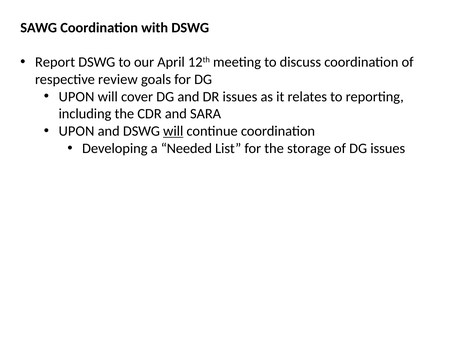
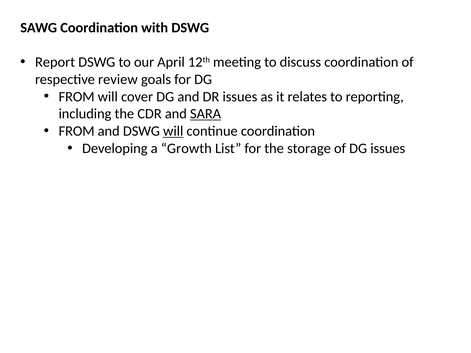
UPON at (76, 97): UPON -> FROM
SARA underline: none -> present
UPON at (76, 131): UPON -> FROM
Needed: Needed -> Growth
